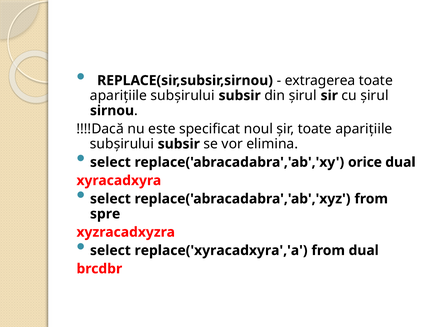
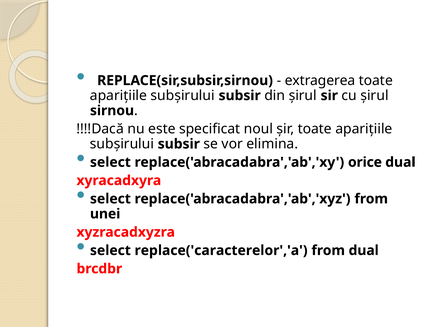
spre: spre -> unei
replace('xyracadxyra','a: replace('xyracadxyra','a -> replace('caracterelor','a
